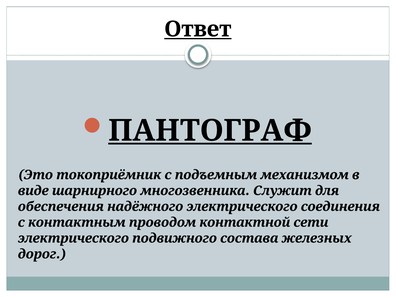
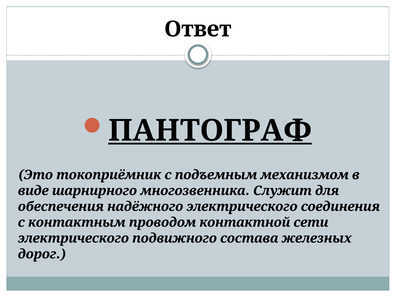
Ответ underline: present -> none
